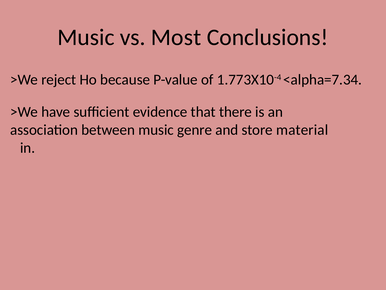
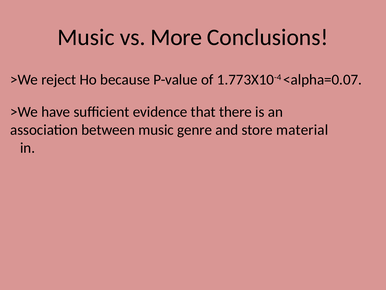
Most: Most -> More
<alpha=7.34: <alpha=7.34 -> <alpha=0.07
